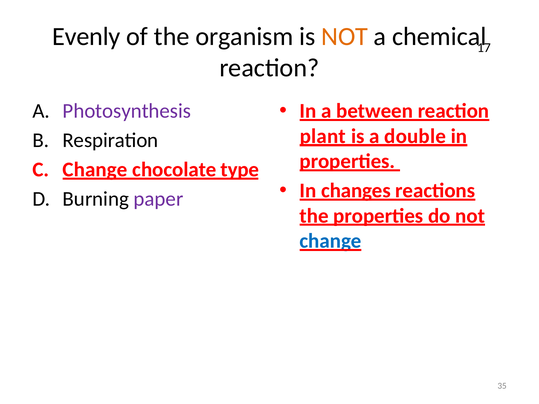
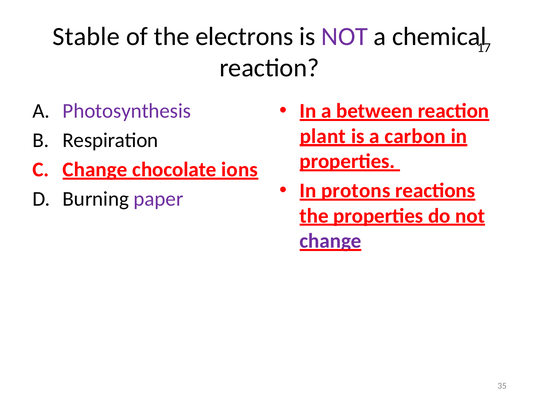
Evenly: Evenly -> Stable
organism: organism -> electrons
NOT at (345, 36) colour: orange -> purple
double: double -> carbon
type: type -> ions
changes: changes -> protons
change at (331, 241) colour: blue -> purple
